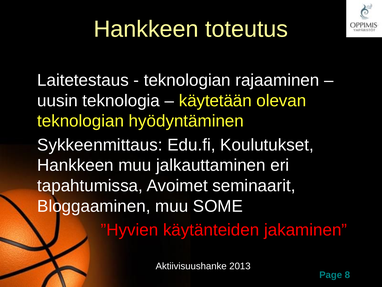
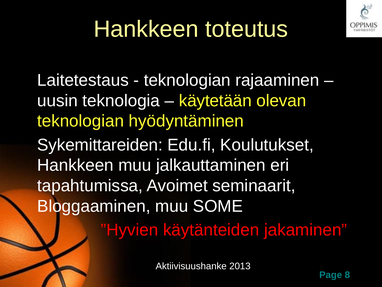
Sykkeenmittaus: Sykkeenmittaus -> Sykemittareiden
